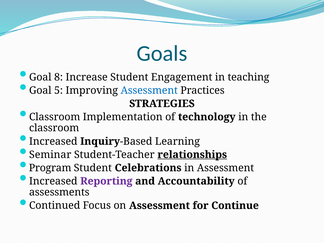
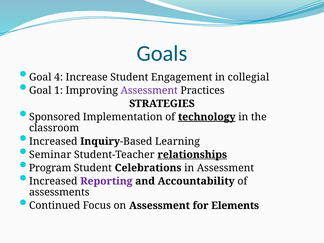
8: 8 -> 4
teaching: teaching -> collegial
5: 5 -> 1
Assessment at (149, 90) colour: blue -> purple
Classroom at (55, 117): Classroom -> Sponsored
technology underline: none -> present
Continue: Continue -> Elements
